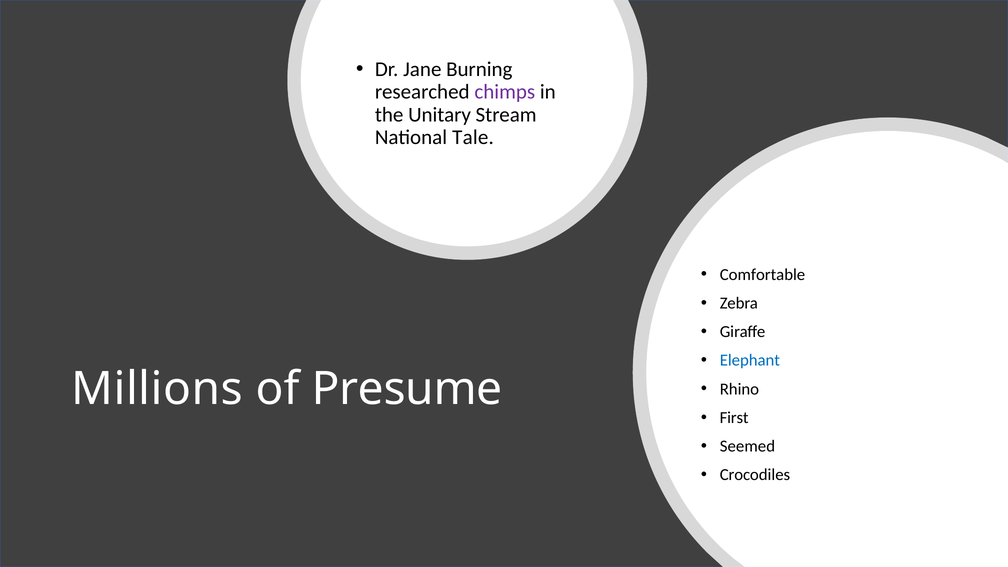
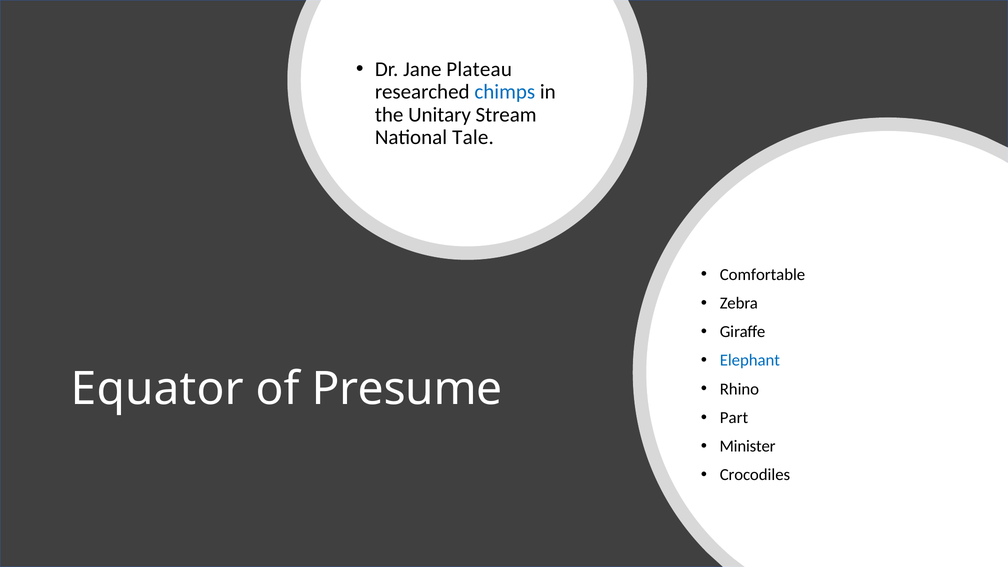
Burning: Burning -> Plateau
chimps colour: purple -> blue
Millions: Millions -> Equator
First: First -> Part
Seemed: Seemed -> Minister
